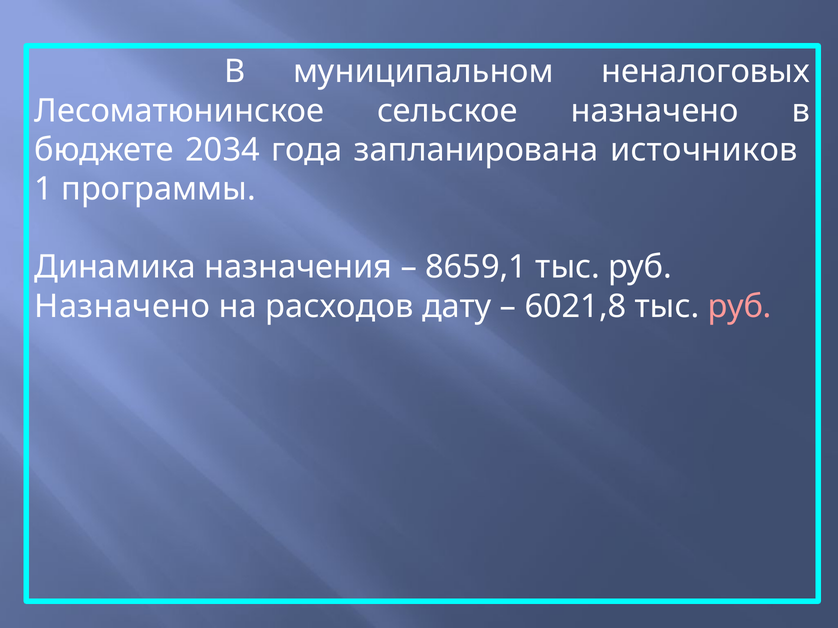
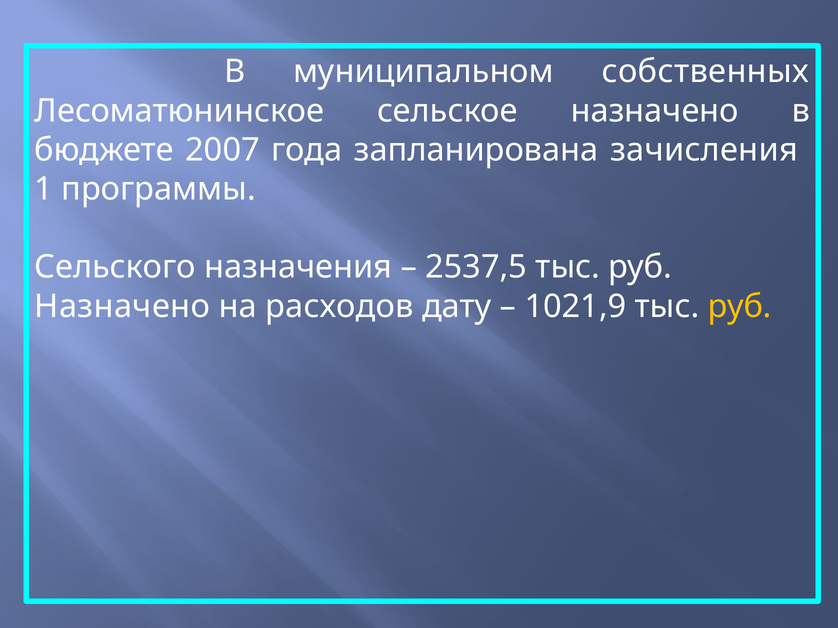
неналоговых: неналоговых -> собственных
2034: 2034 -> 2007
источников: источников -> зачисления
Динамика: Динамика -> Сельского
8659,1: 8659,1 -> 2537,5
6021,8: 6021,8 -> 1021,9
руб at (740, 307) colour: pink -> yellow
